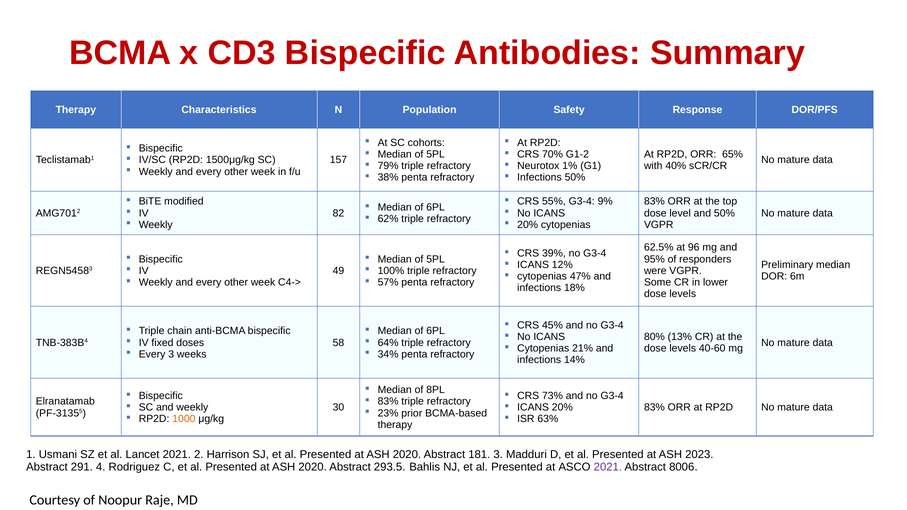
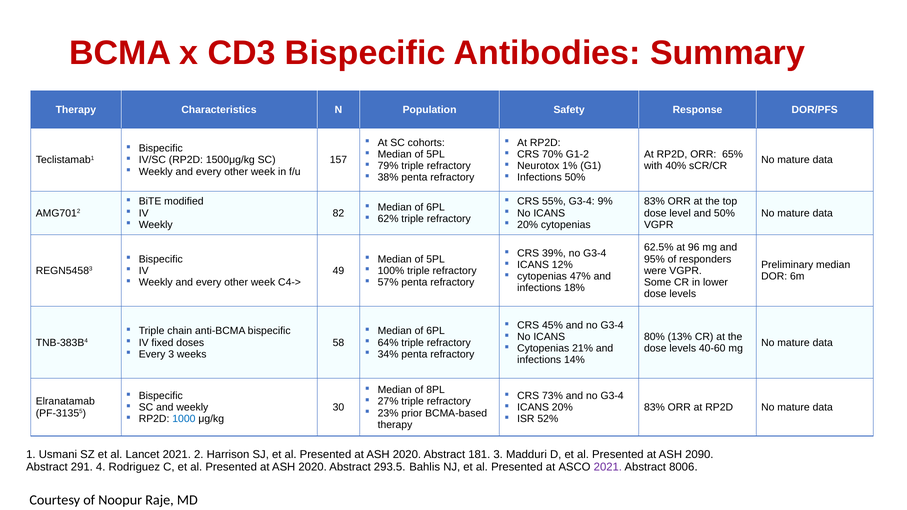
83% at (388, 402): 83% -> 27%
1000 colour: orange -> blue
63%: 63% -> 52%
2023: 2023 -> 2090
